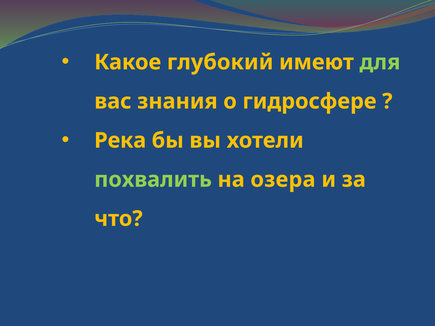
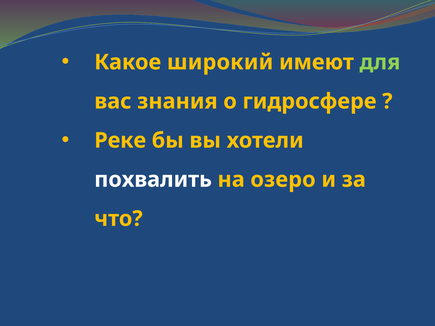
глубокий: глубокий -> широкий
Река: Река -> Реке
похвалить colour: light green -> white
озера: озера -> озеро
